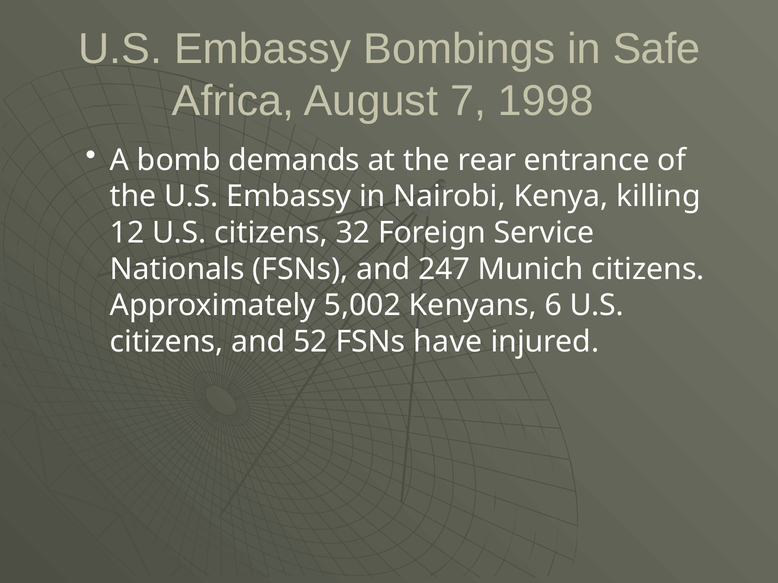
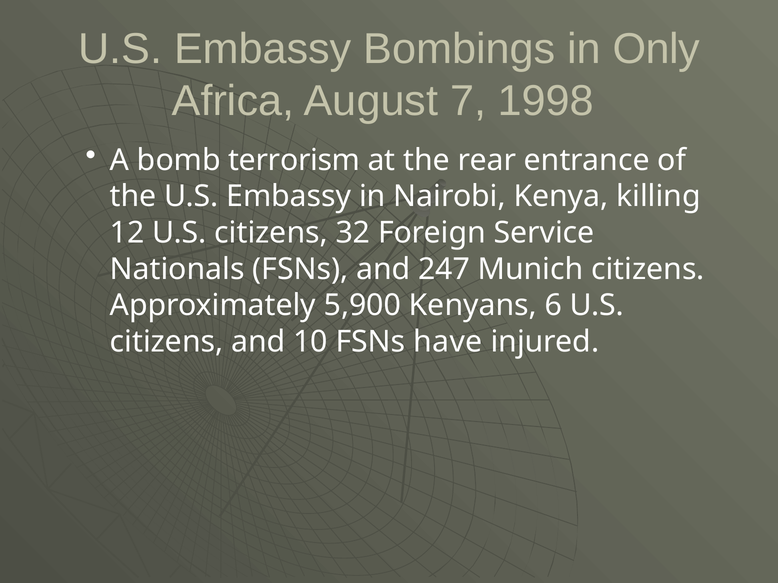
Safe: Safe -> Only
demands: demands -> terrorism
5,002: 5,002 -> 5,900
52: 52 -> 10
